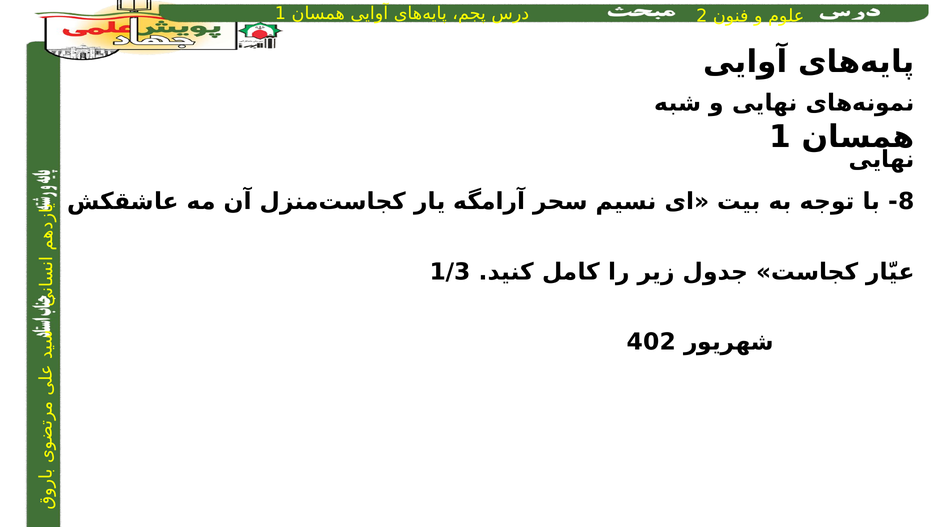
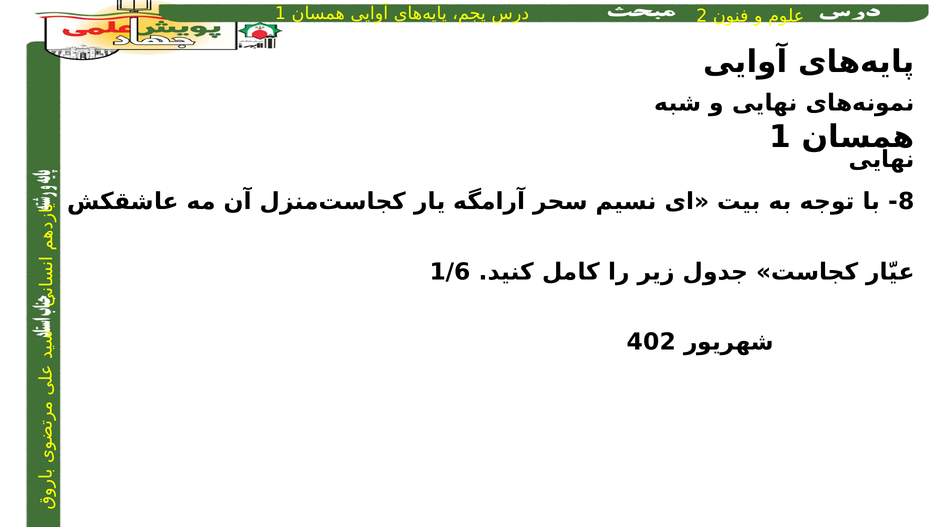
1/3: 1/3 -> 1/6
